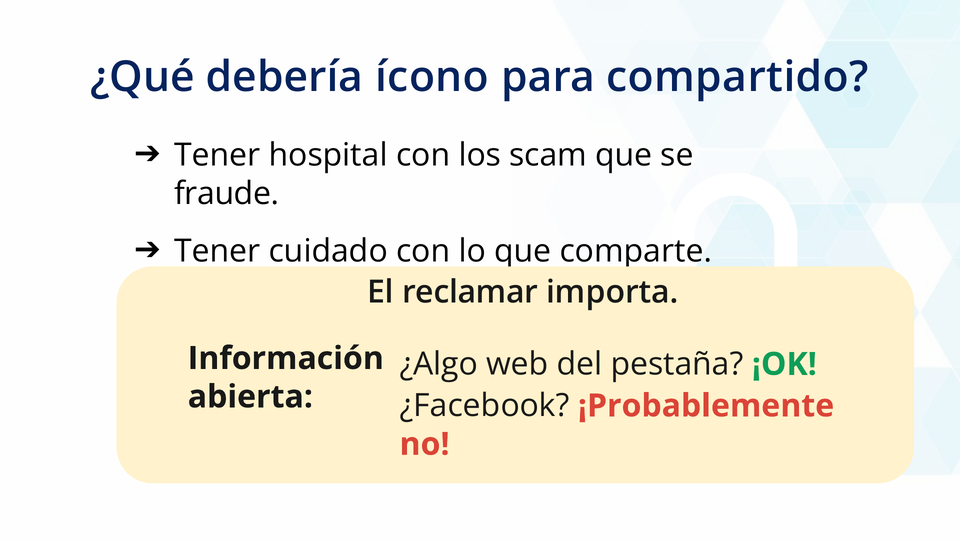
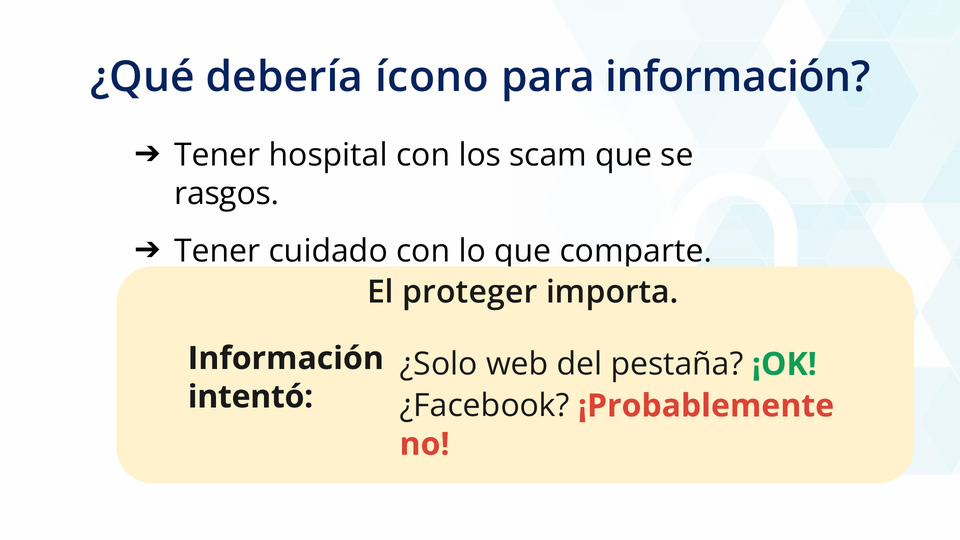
para compartido: compartido -> información
fraude: fraude -> rasgos
reclamar: reclamar -> proteger
¿Algo: ¿Algo -> ¿Solo
abierta: abierta -> intentó
